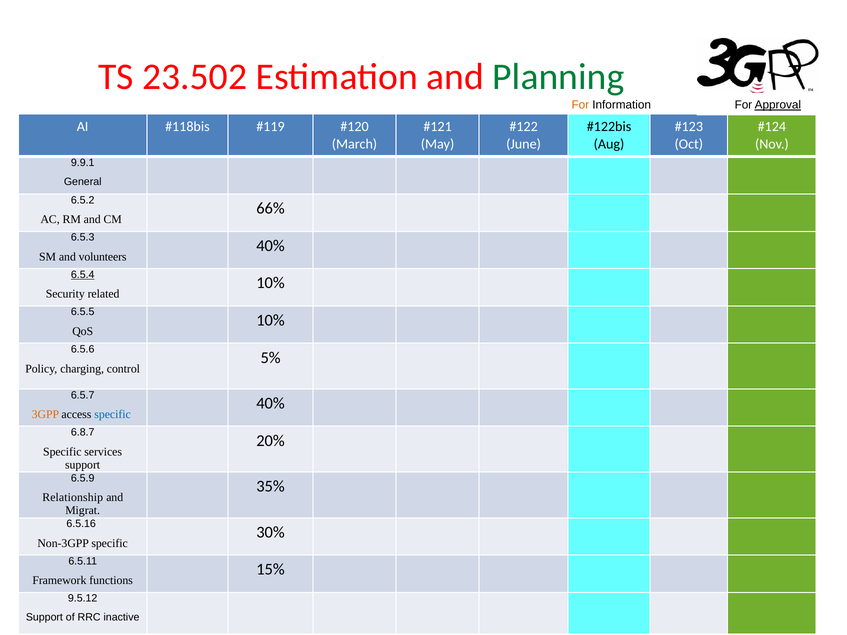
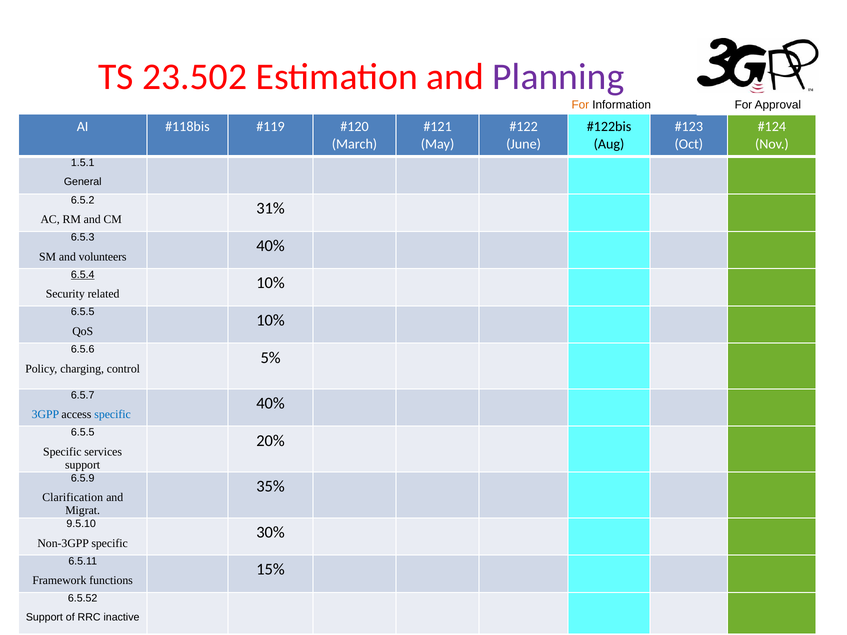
Planning colour: green -> purple
Approval underline: present -> none
9.9.1: 9.9.1 -> 1.5.1
66%: 66% -> 31%
3GPP at (45, 415) colour: orange -> blue
6.8.7 at (83, 433): 6.8.7 -> 6.5.5
Relationship: Relationship -> Clarification
6.5.16: 6.5.16 -> 9.5.10
9.5.12: 9.5.12 -> 6.5.52
